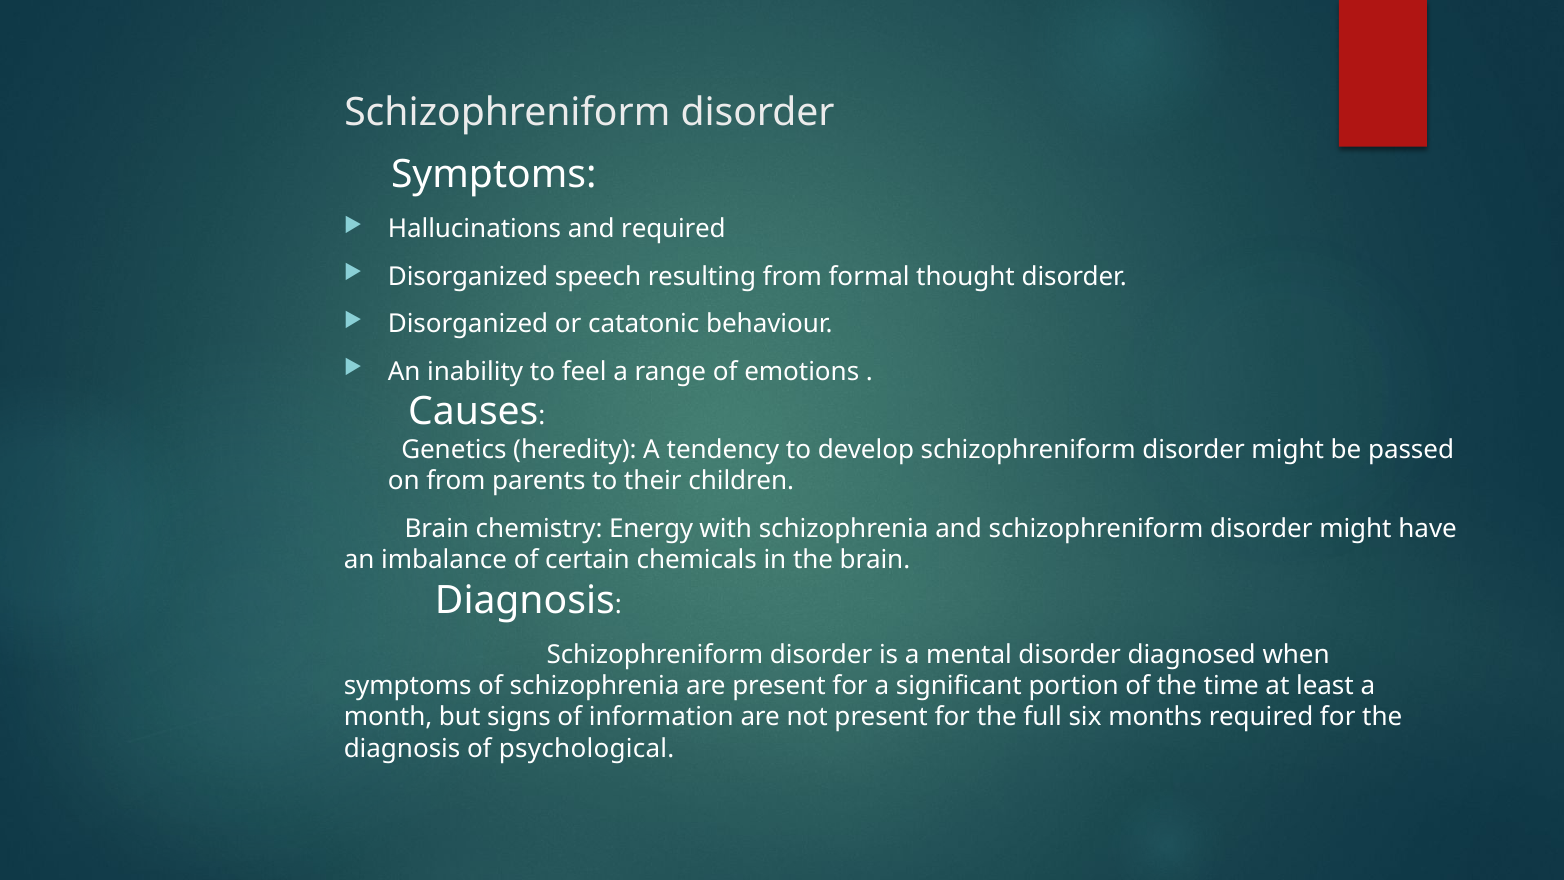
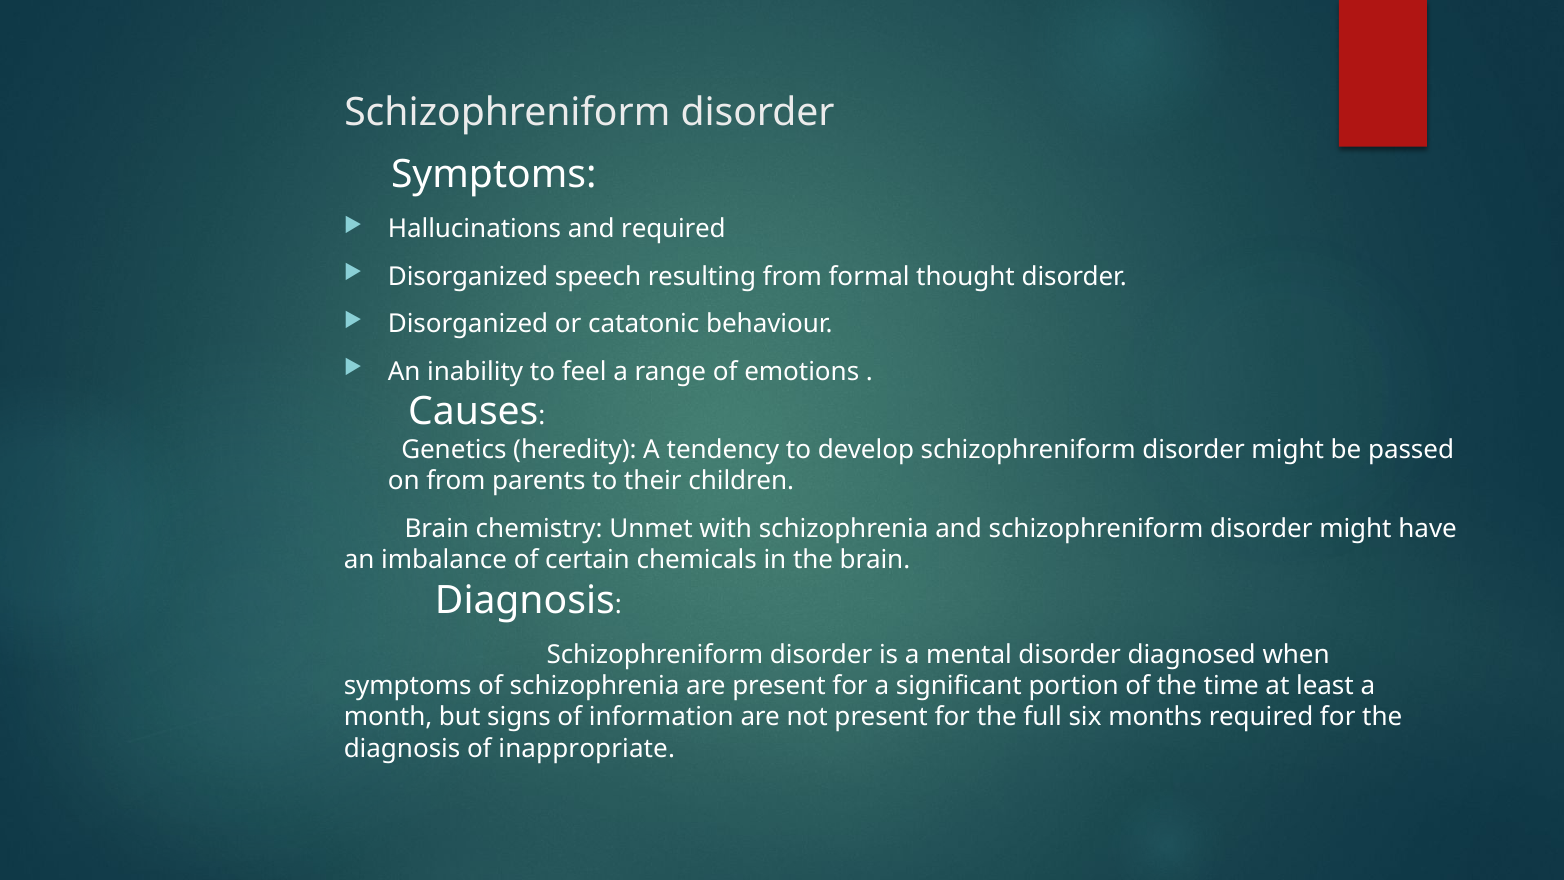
Energy: Energy -> Unmet
psychological: psychological -> inappropriate
